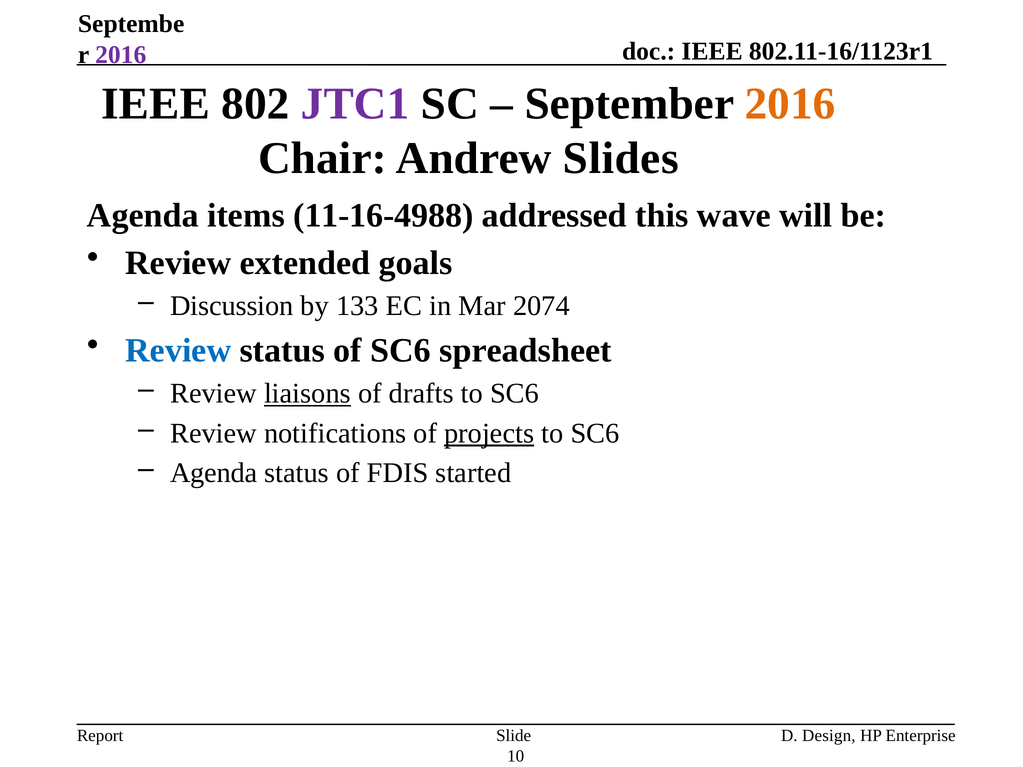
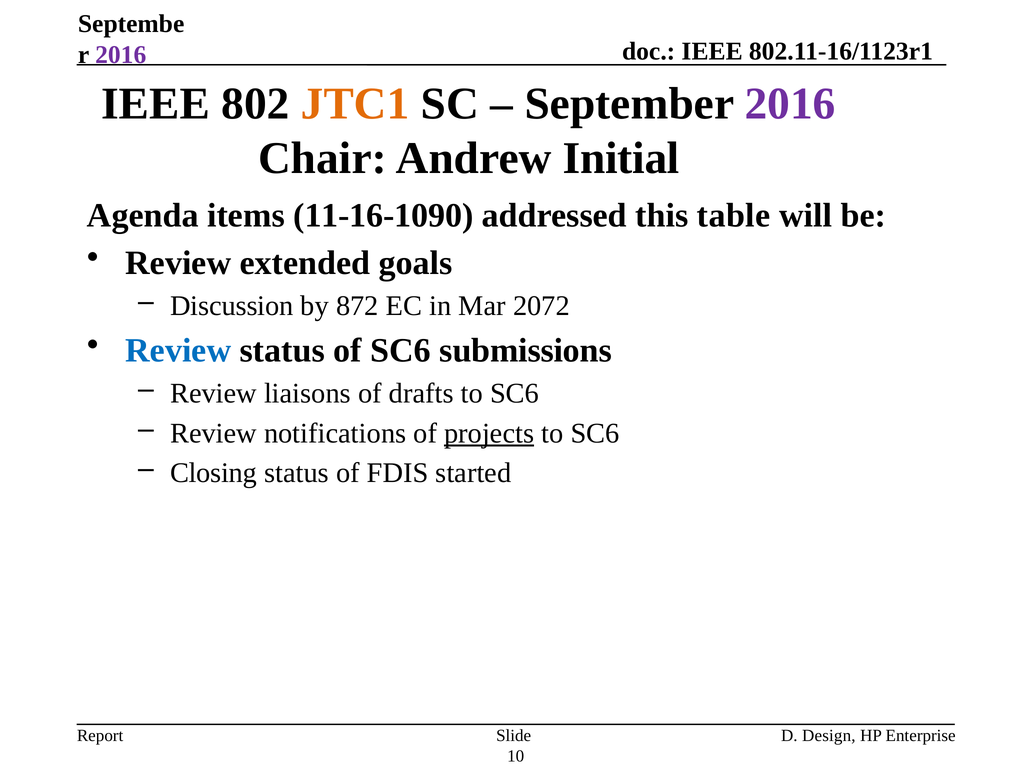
JTC1 colour: purple -> orange
2016 at (790, 104) colour: orange -> purple
Slides: Slides -> Initial
11-16-4988: 11-16-4988 -> 11-16-1090
wave: wave -> table
133: 133 -> 872
2074: 2074 -> 2072
spreadsheet: spreadsheet -> submissions
liaisons underline: present -> none
Agenda at (214, 473): Agenda -> Closing
